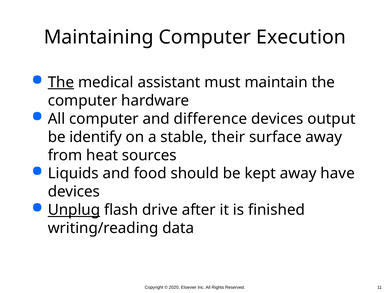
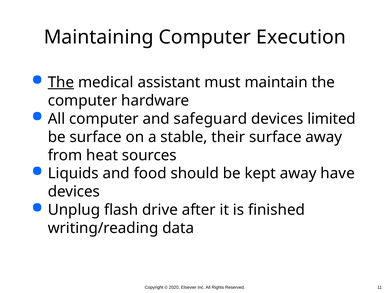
difference: difference -> safeguard
output: output -> limited
be identify: identify -> surface
Unplug underline: present -> none
